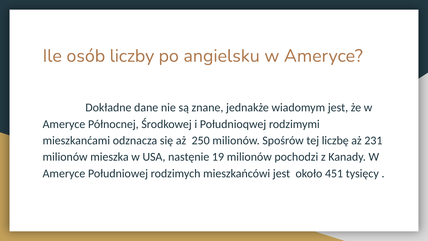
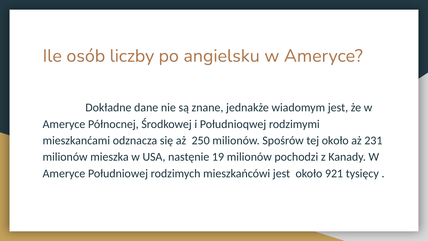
tej liczbę: liczbę -> około
451: 451 -> 921
